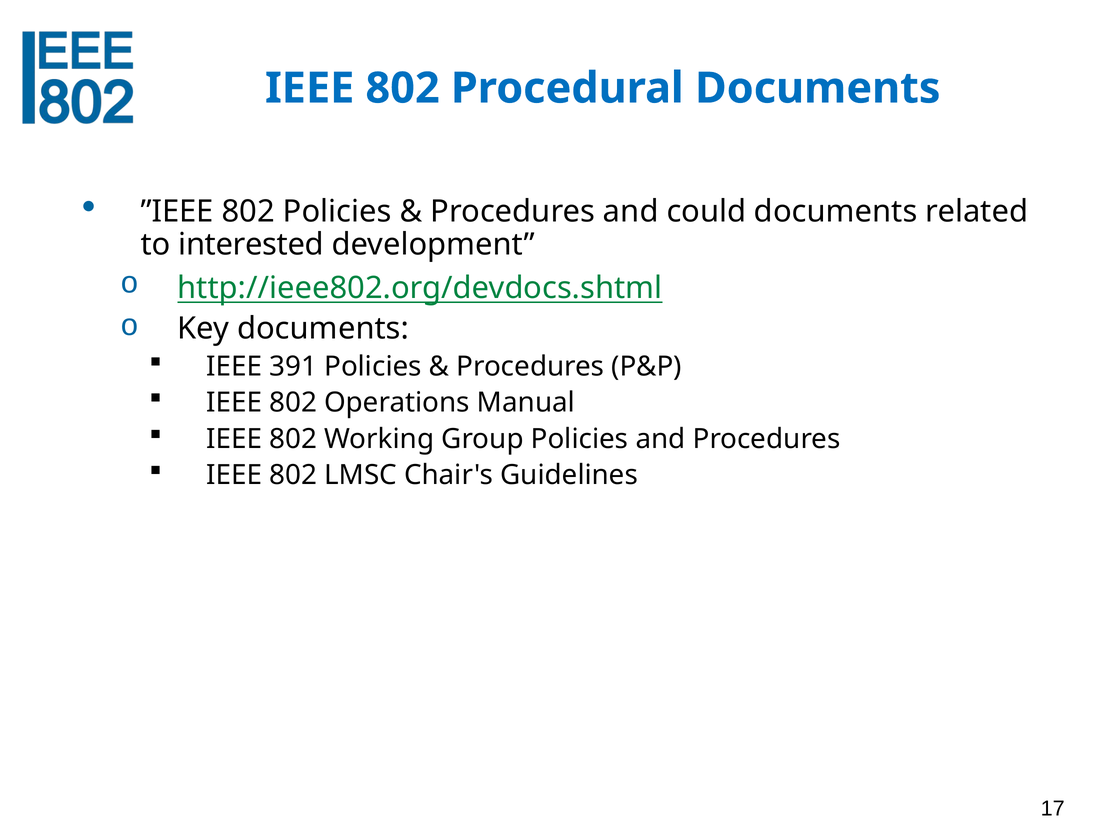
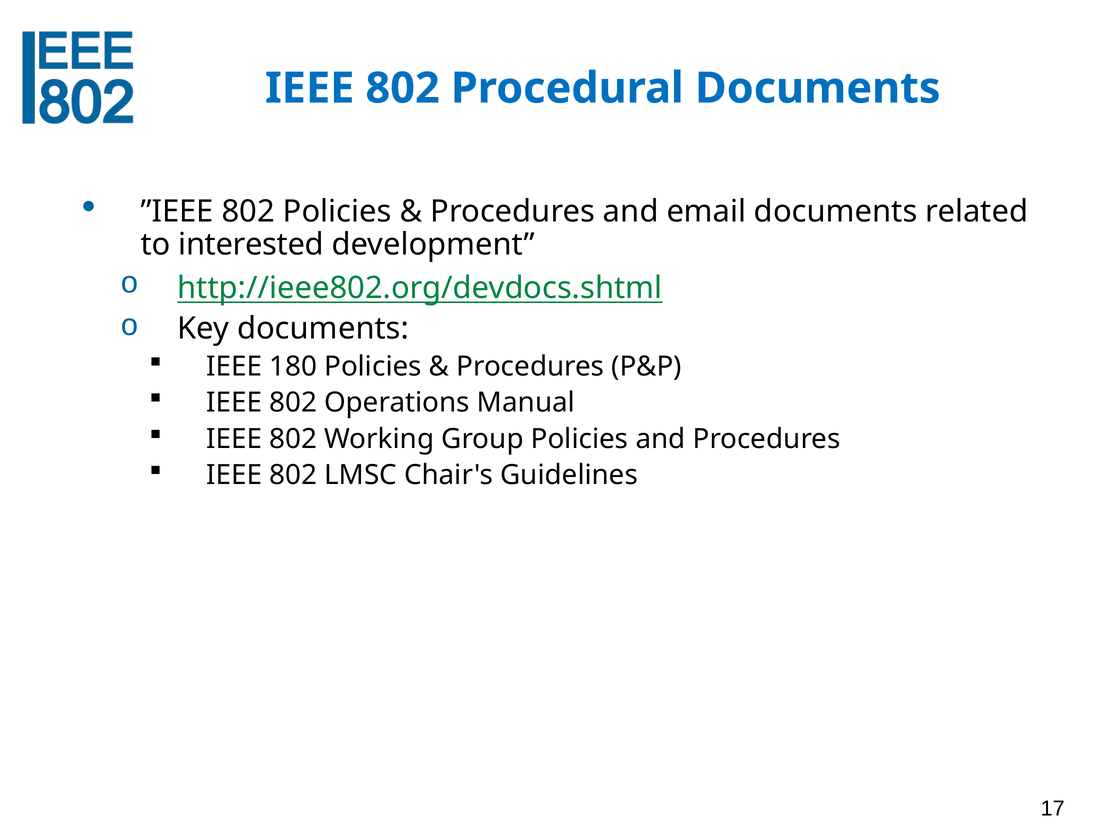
could: could -> email
391: 391 -> 180
